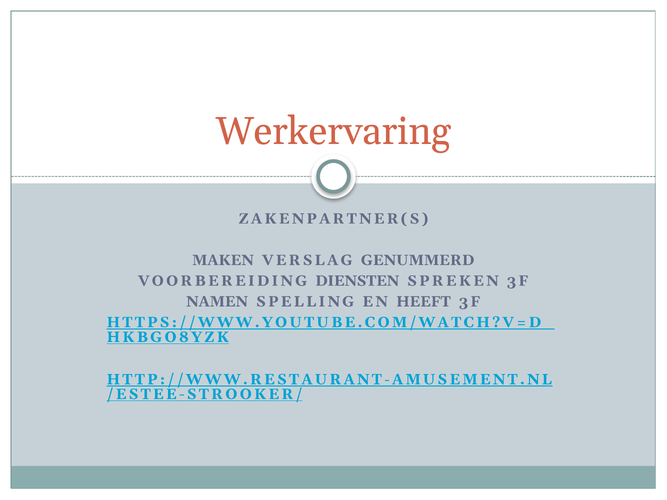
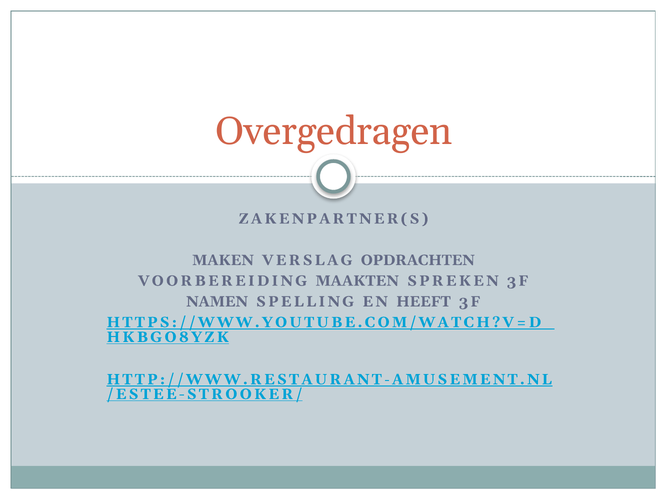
Werkervaring: Werkervaring -> Overgedragen
GENUMMERD: GENUMMERD -> OPDRACHTEN
DIENSTEN: DIENSTEN -> MAAKTEN
